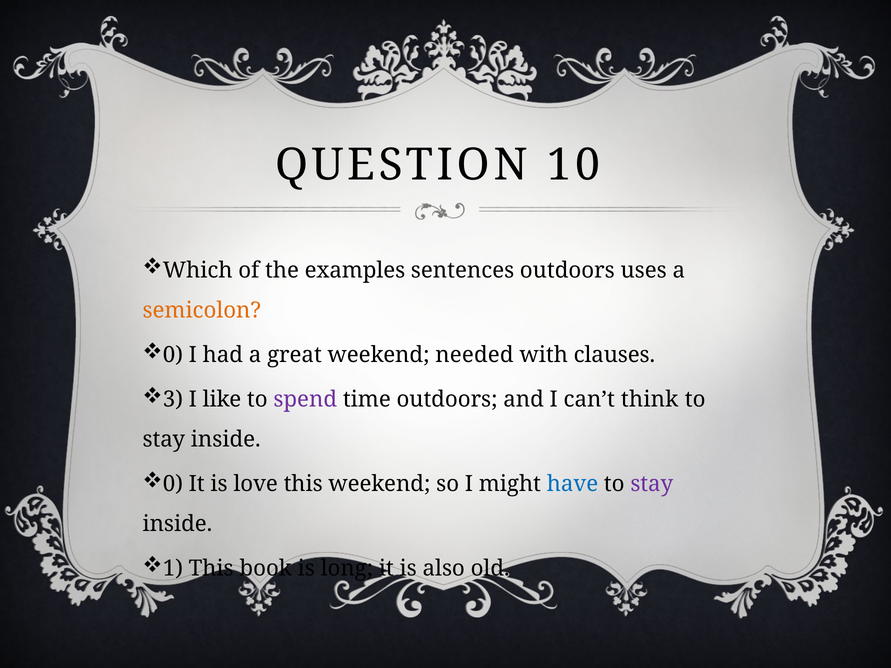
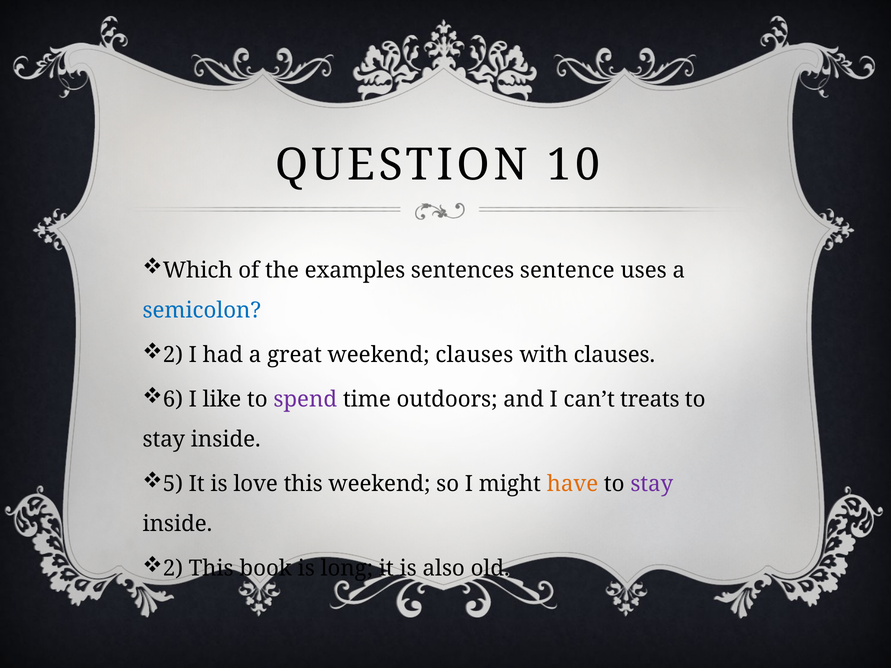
sentences outdoors: outdoors -> sentence
semicolon colour: orange -> blue
0 at (173, 355): 0 -> 2
weekend needed: needed -> clauses
3: 3 -> 6
think: think -> treats
0 at (173, 484): 0 -> 5
have colour: blue -> orange
1 at (173, 569): 1 -> 2
